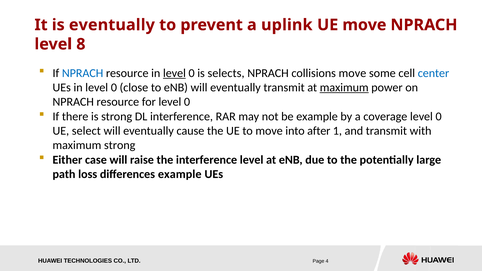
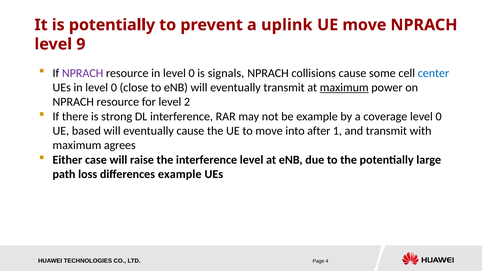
is eventually: eventually -> potentially
8: 8 -> 9
NPRACH at (83, 73) colour: blue -> purple
level at (174, 73) underline: present -> none
selects: selects -> signals
collisions move: move -> cause
for level 0: 0 -> 2
select: select -> based
maximum strong: strong -> agrees
